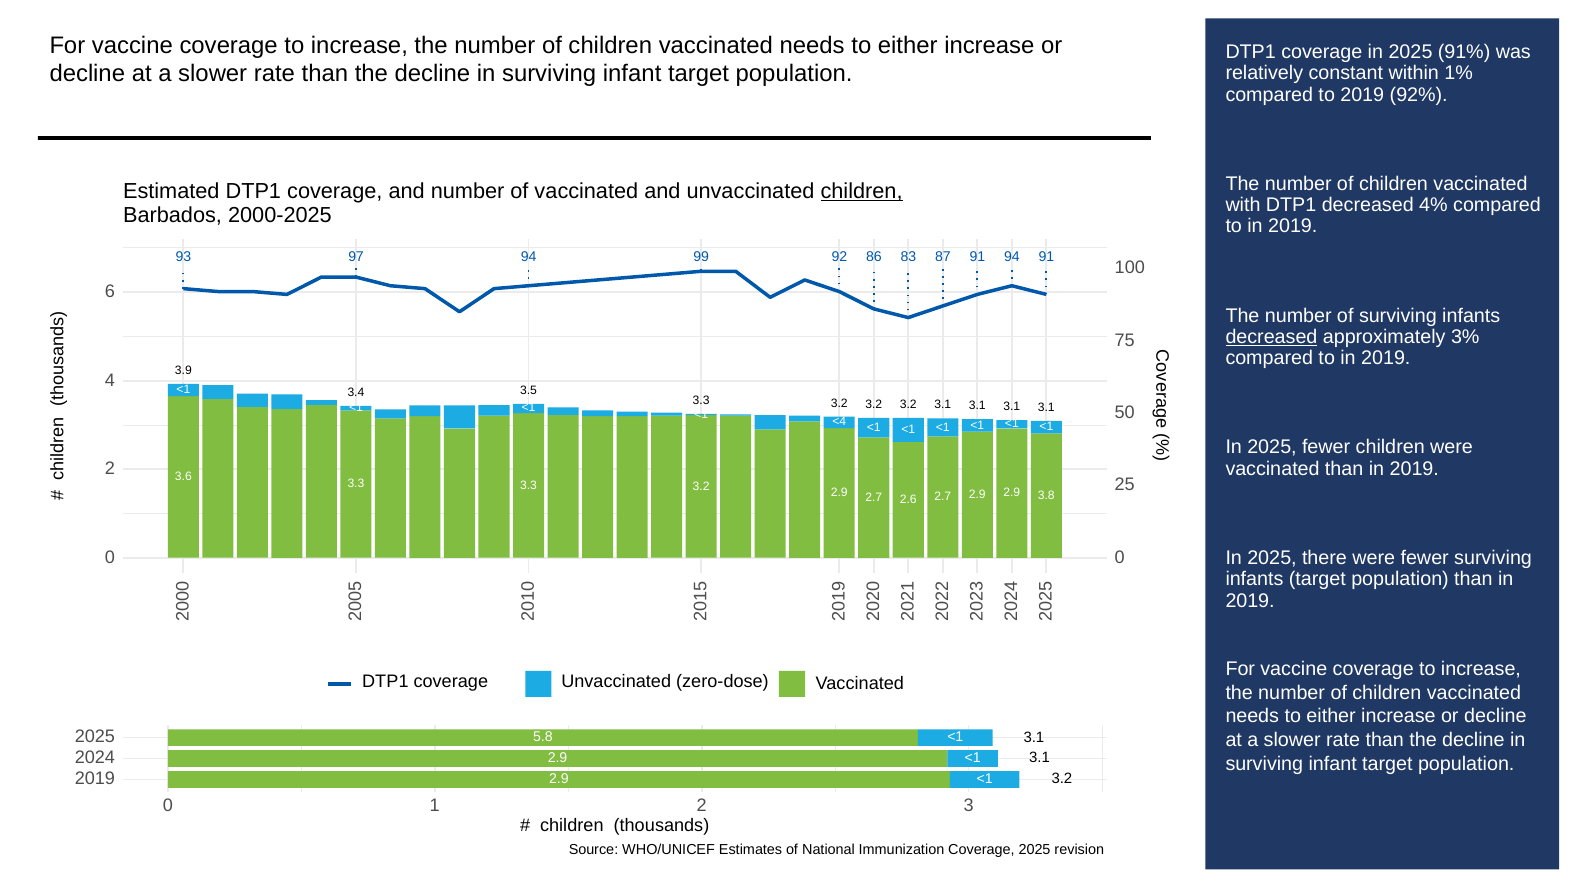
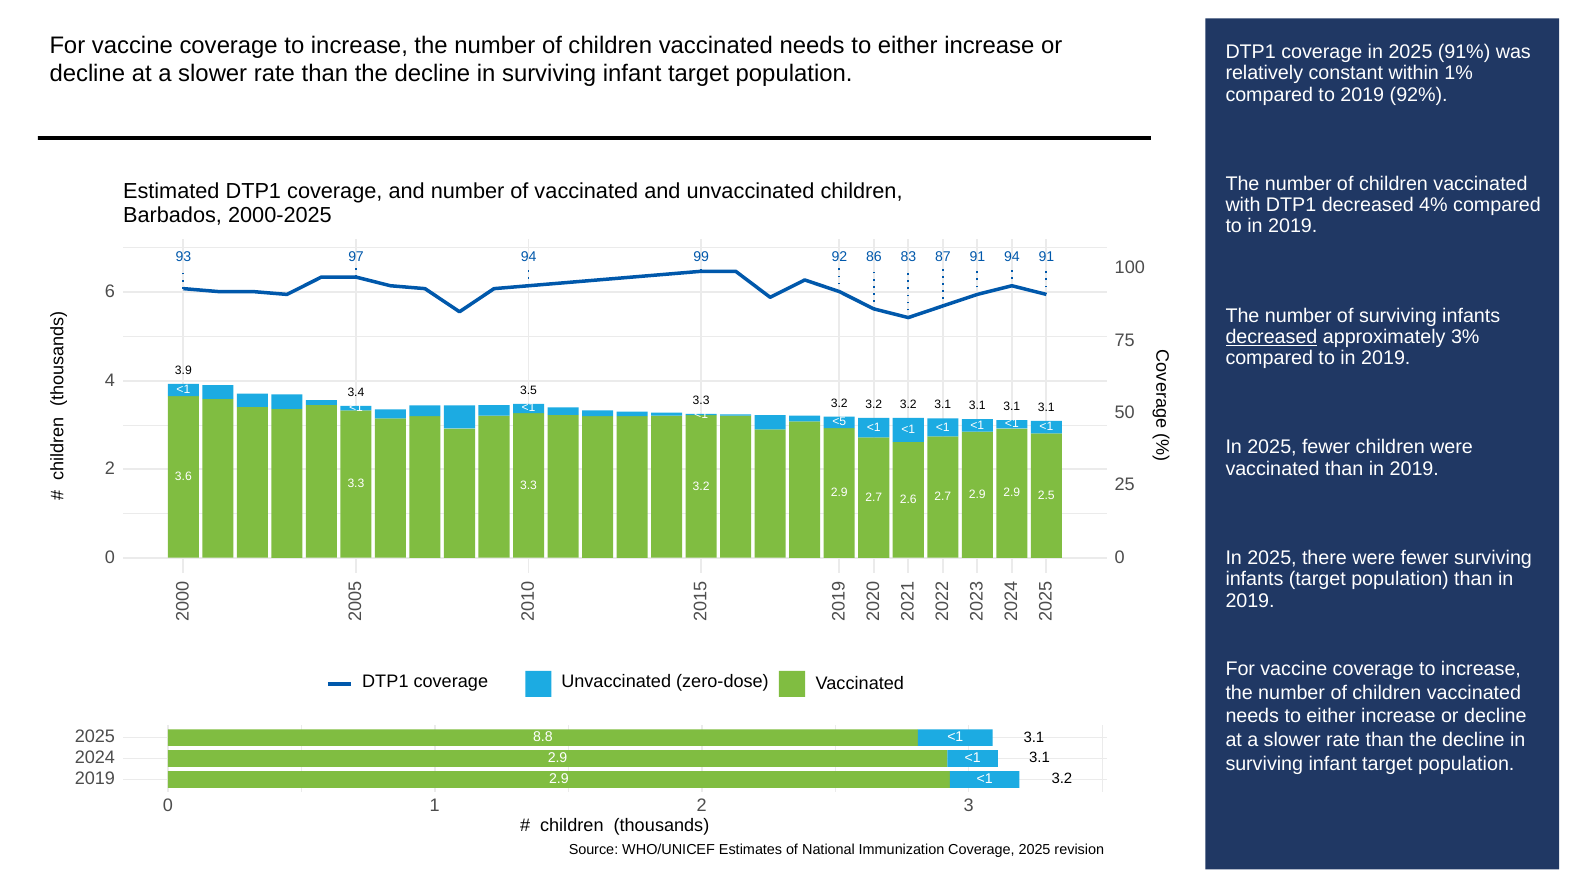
children at (862, 191) underline: present -> none
<4: <4 -> <5
3.8: 3.8 -> 2.5
5.8: 5.8 -> 8.8
